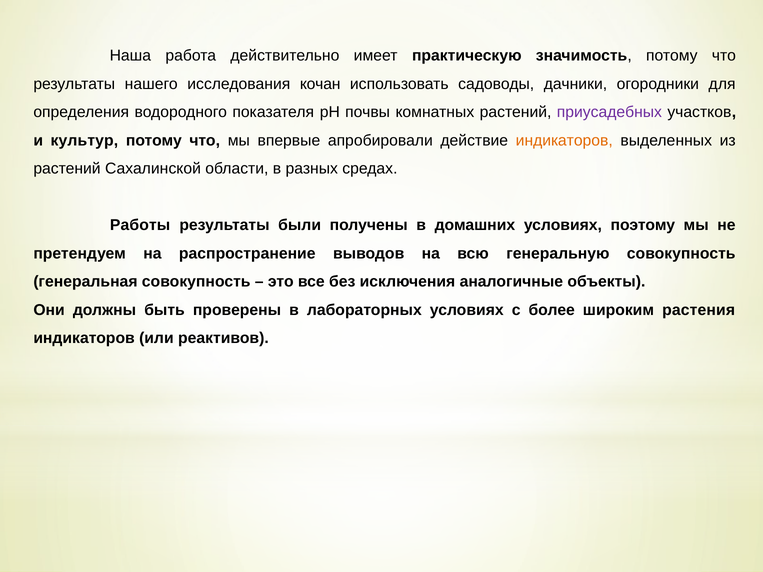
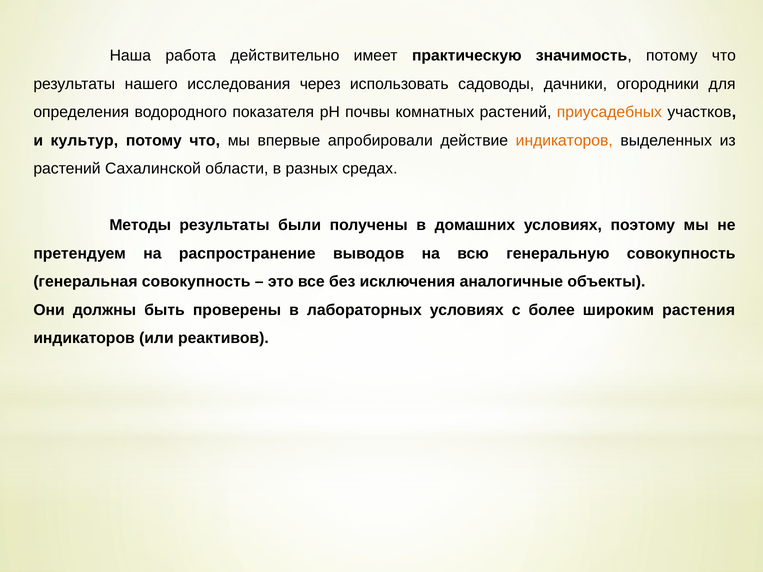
кочан: кочан -> через
приусадебных colour: purple -> orange
Работы: Работы -> Методы
